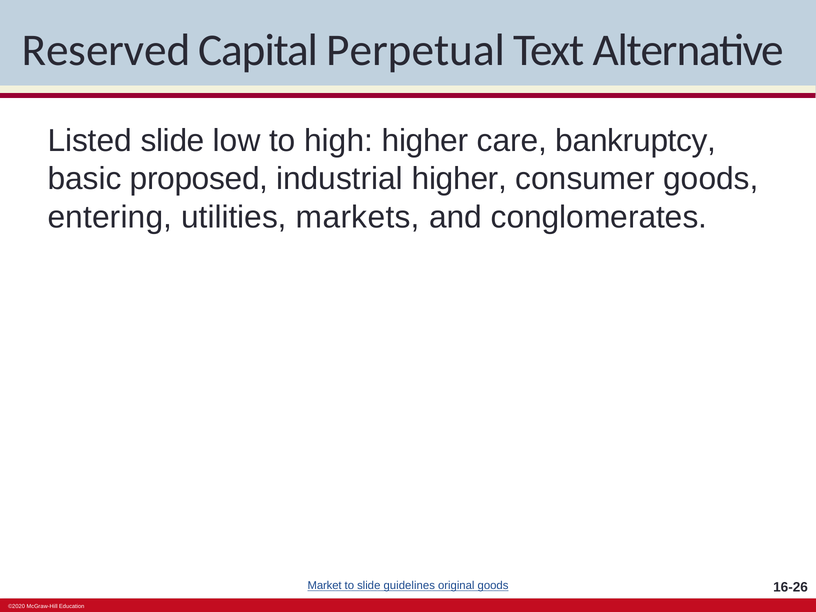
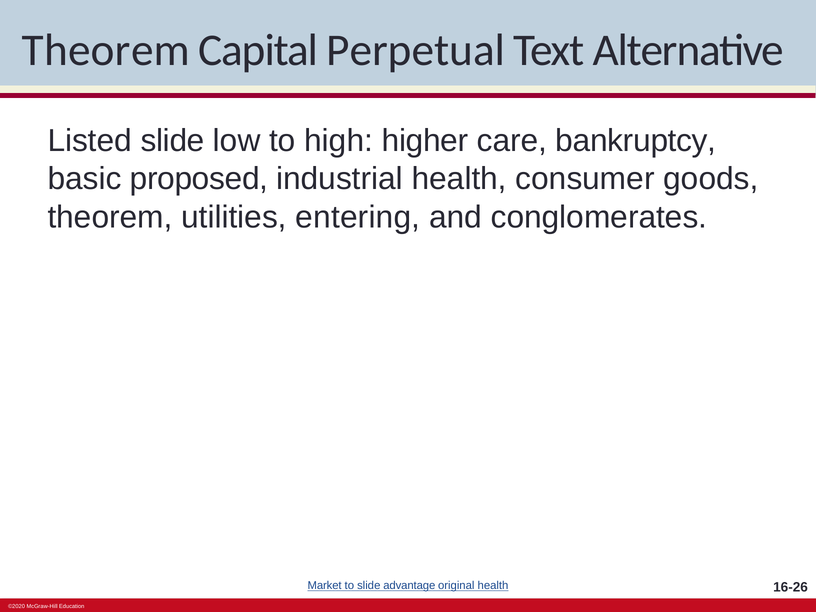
Reserved at (106, 50): Reserved -> Theorem
industrial higher: higher -> health
entering at (110, 217): entering -> theorem
markets: markets -> entering
guidelines: guidelines -> advantage
original goods: goods -> health
